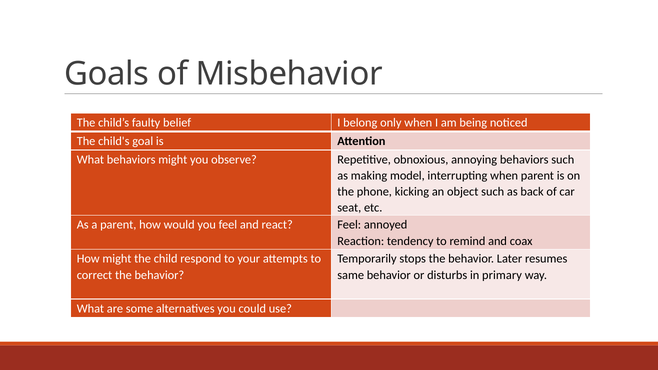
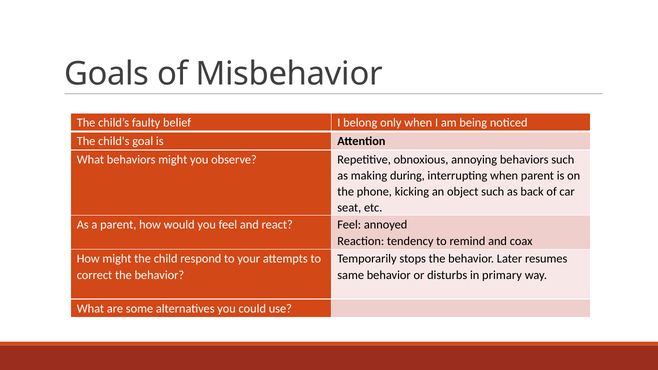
model: model -> during
